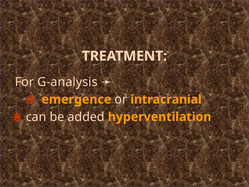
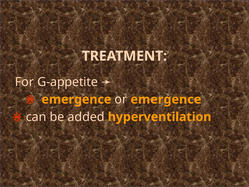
G-analysis: G-analysis -> G-appetite
or intracranial: intracranial -> emergence
